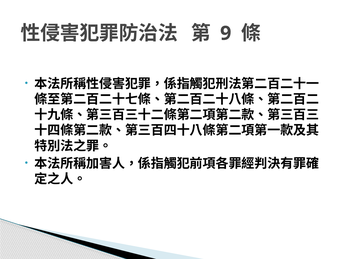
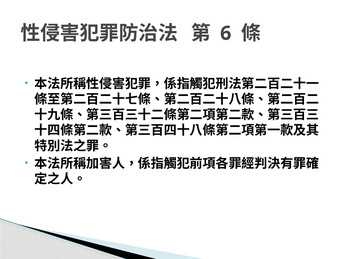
9: 9 -> 6
